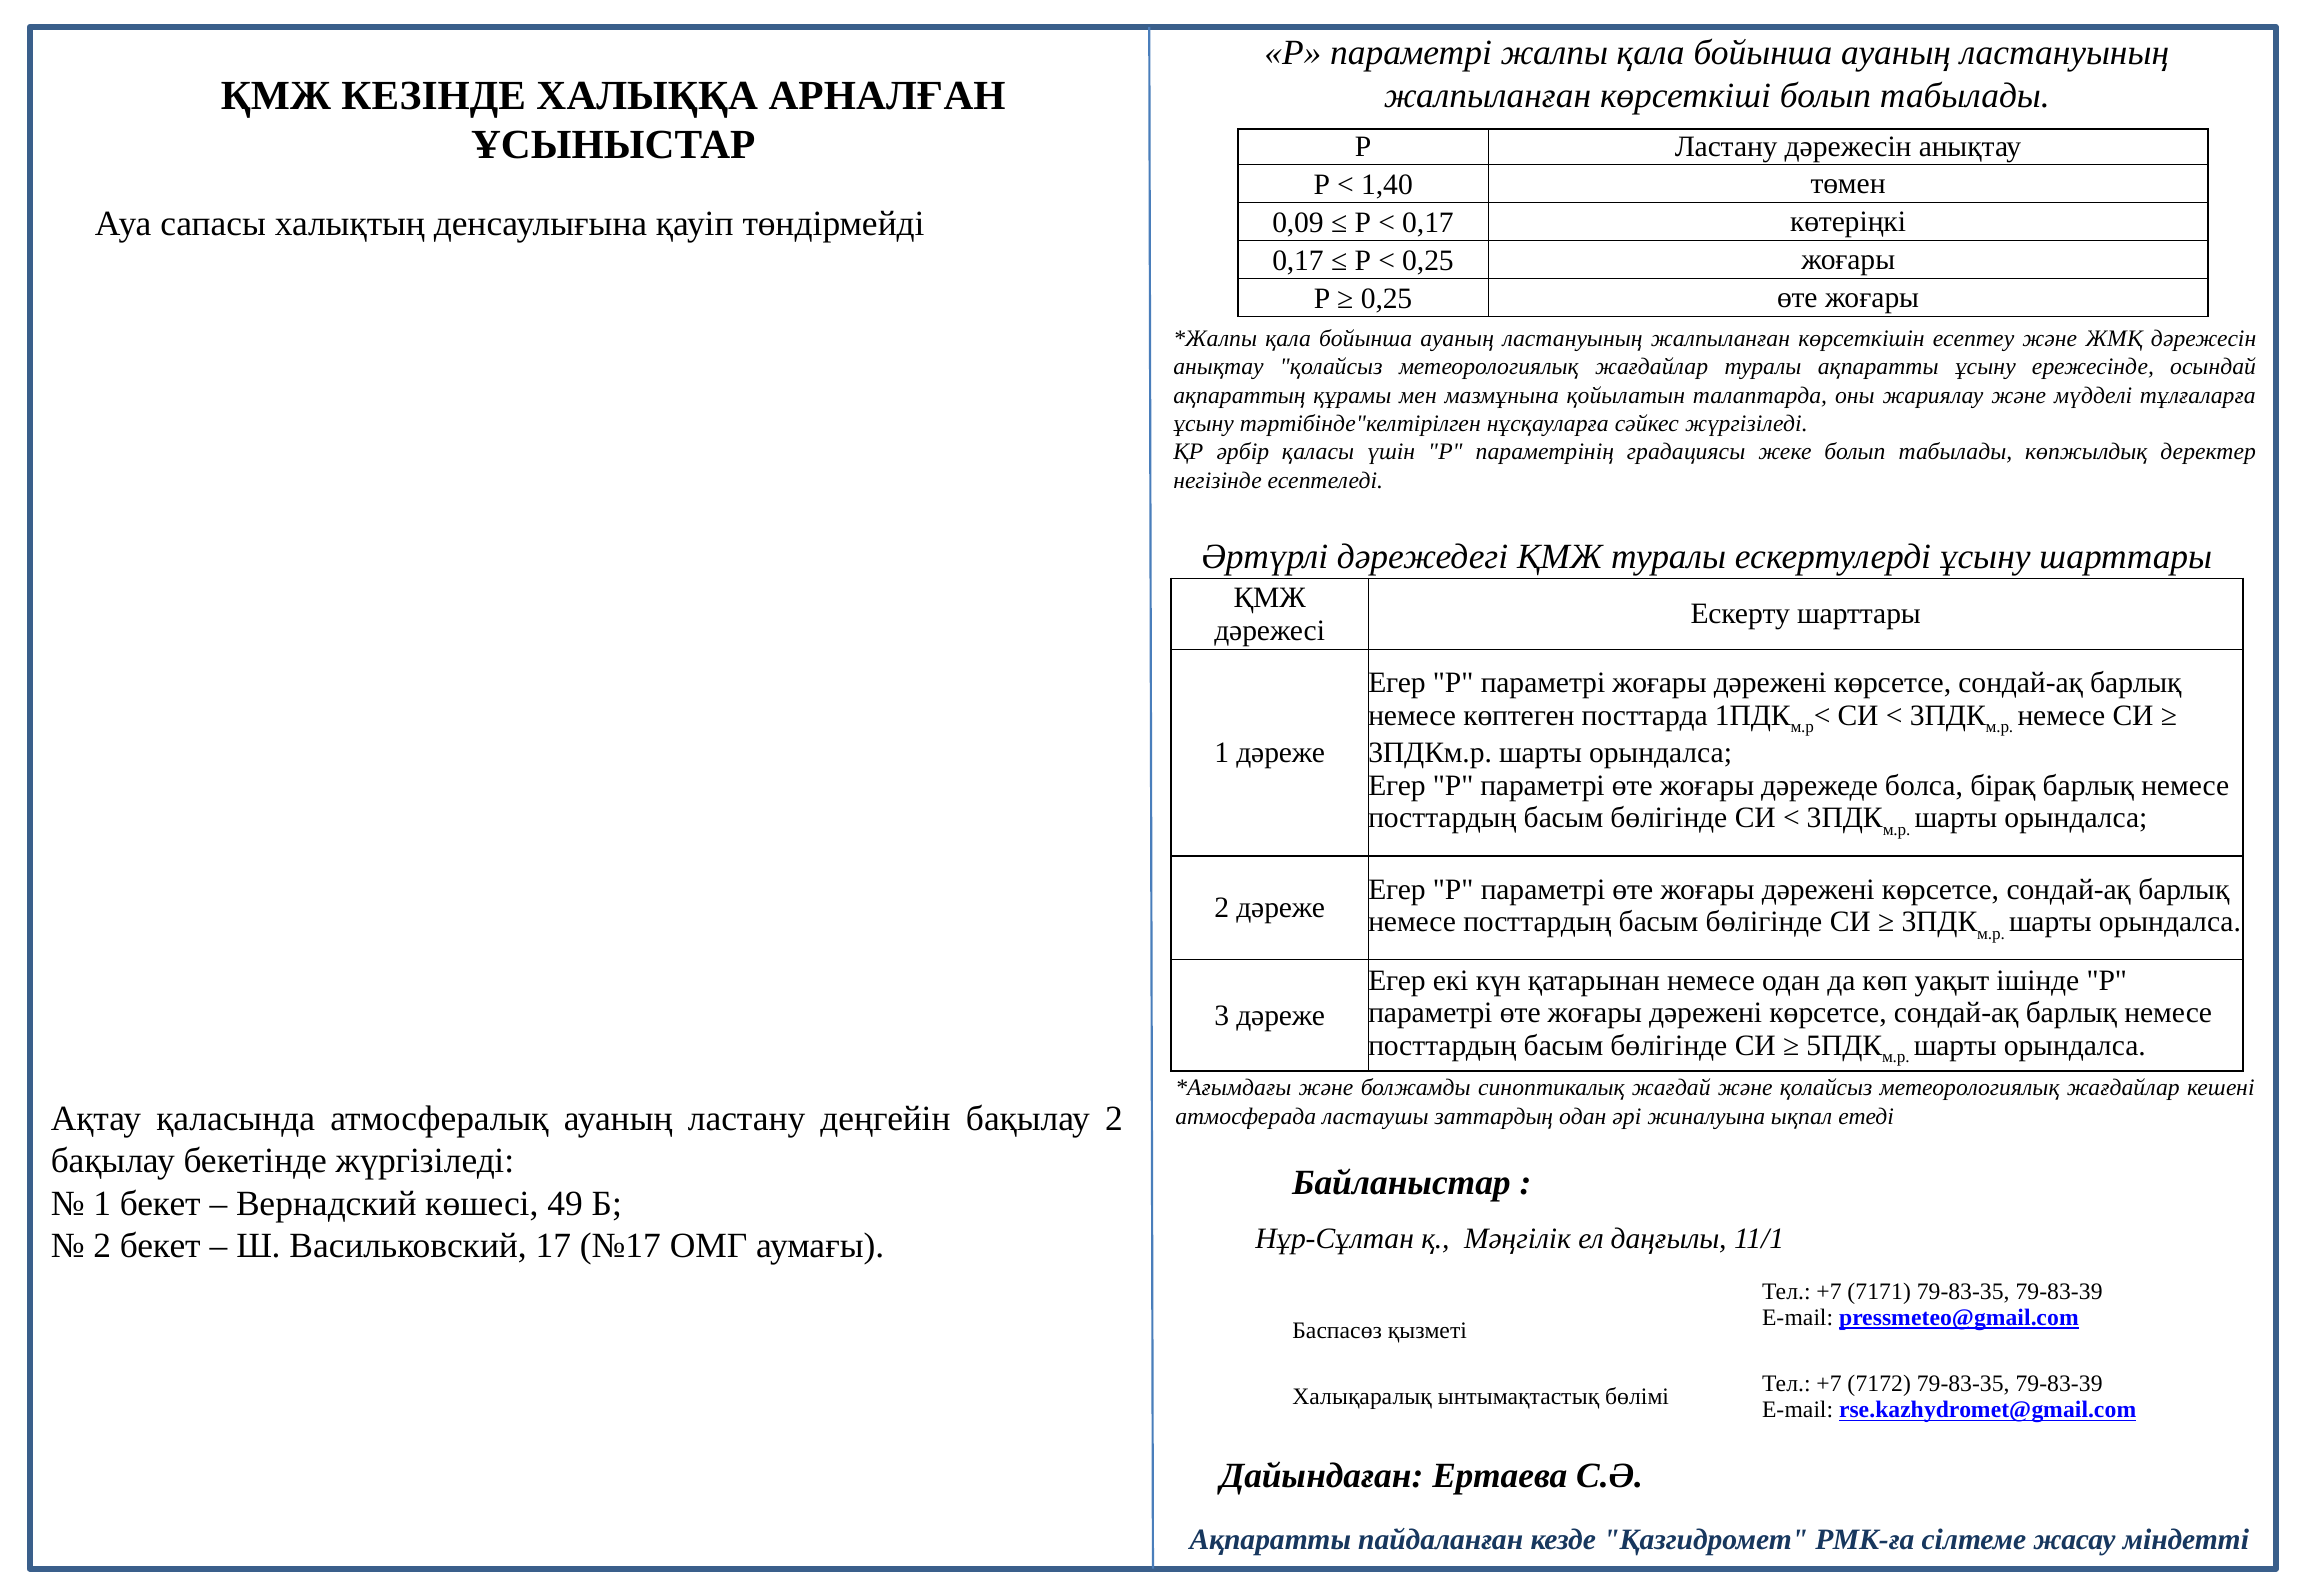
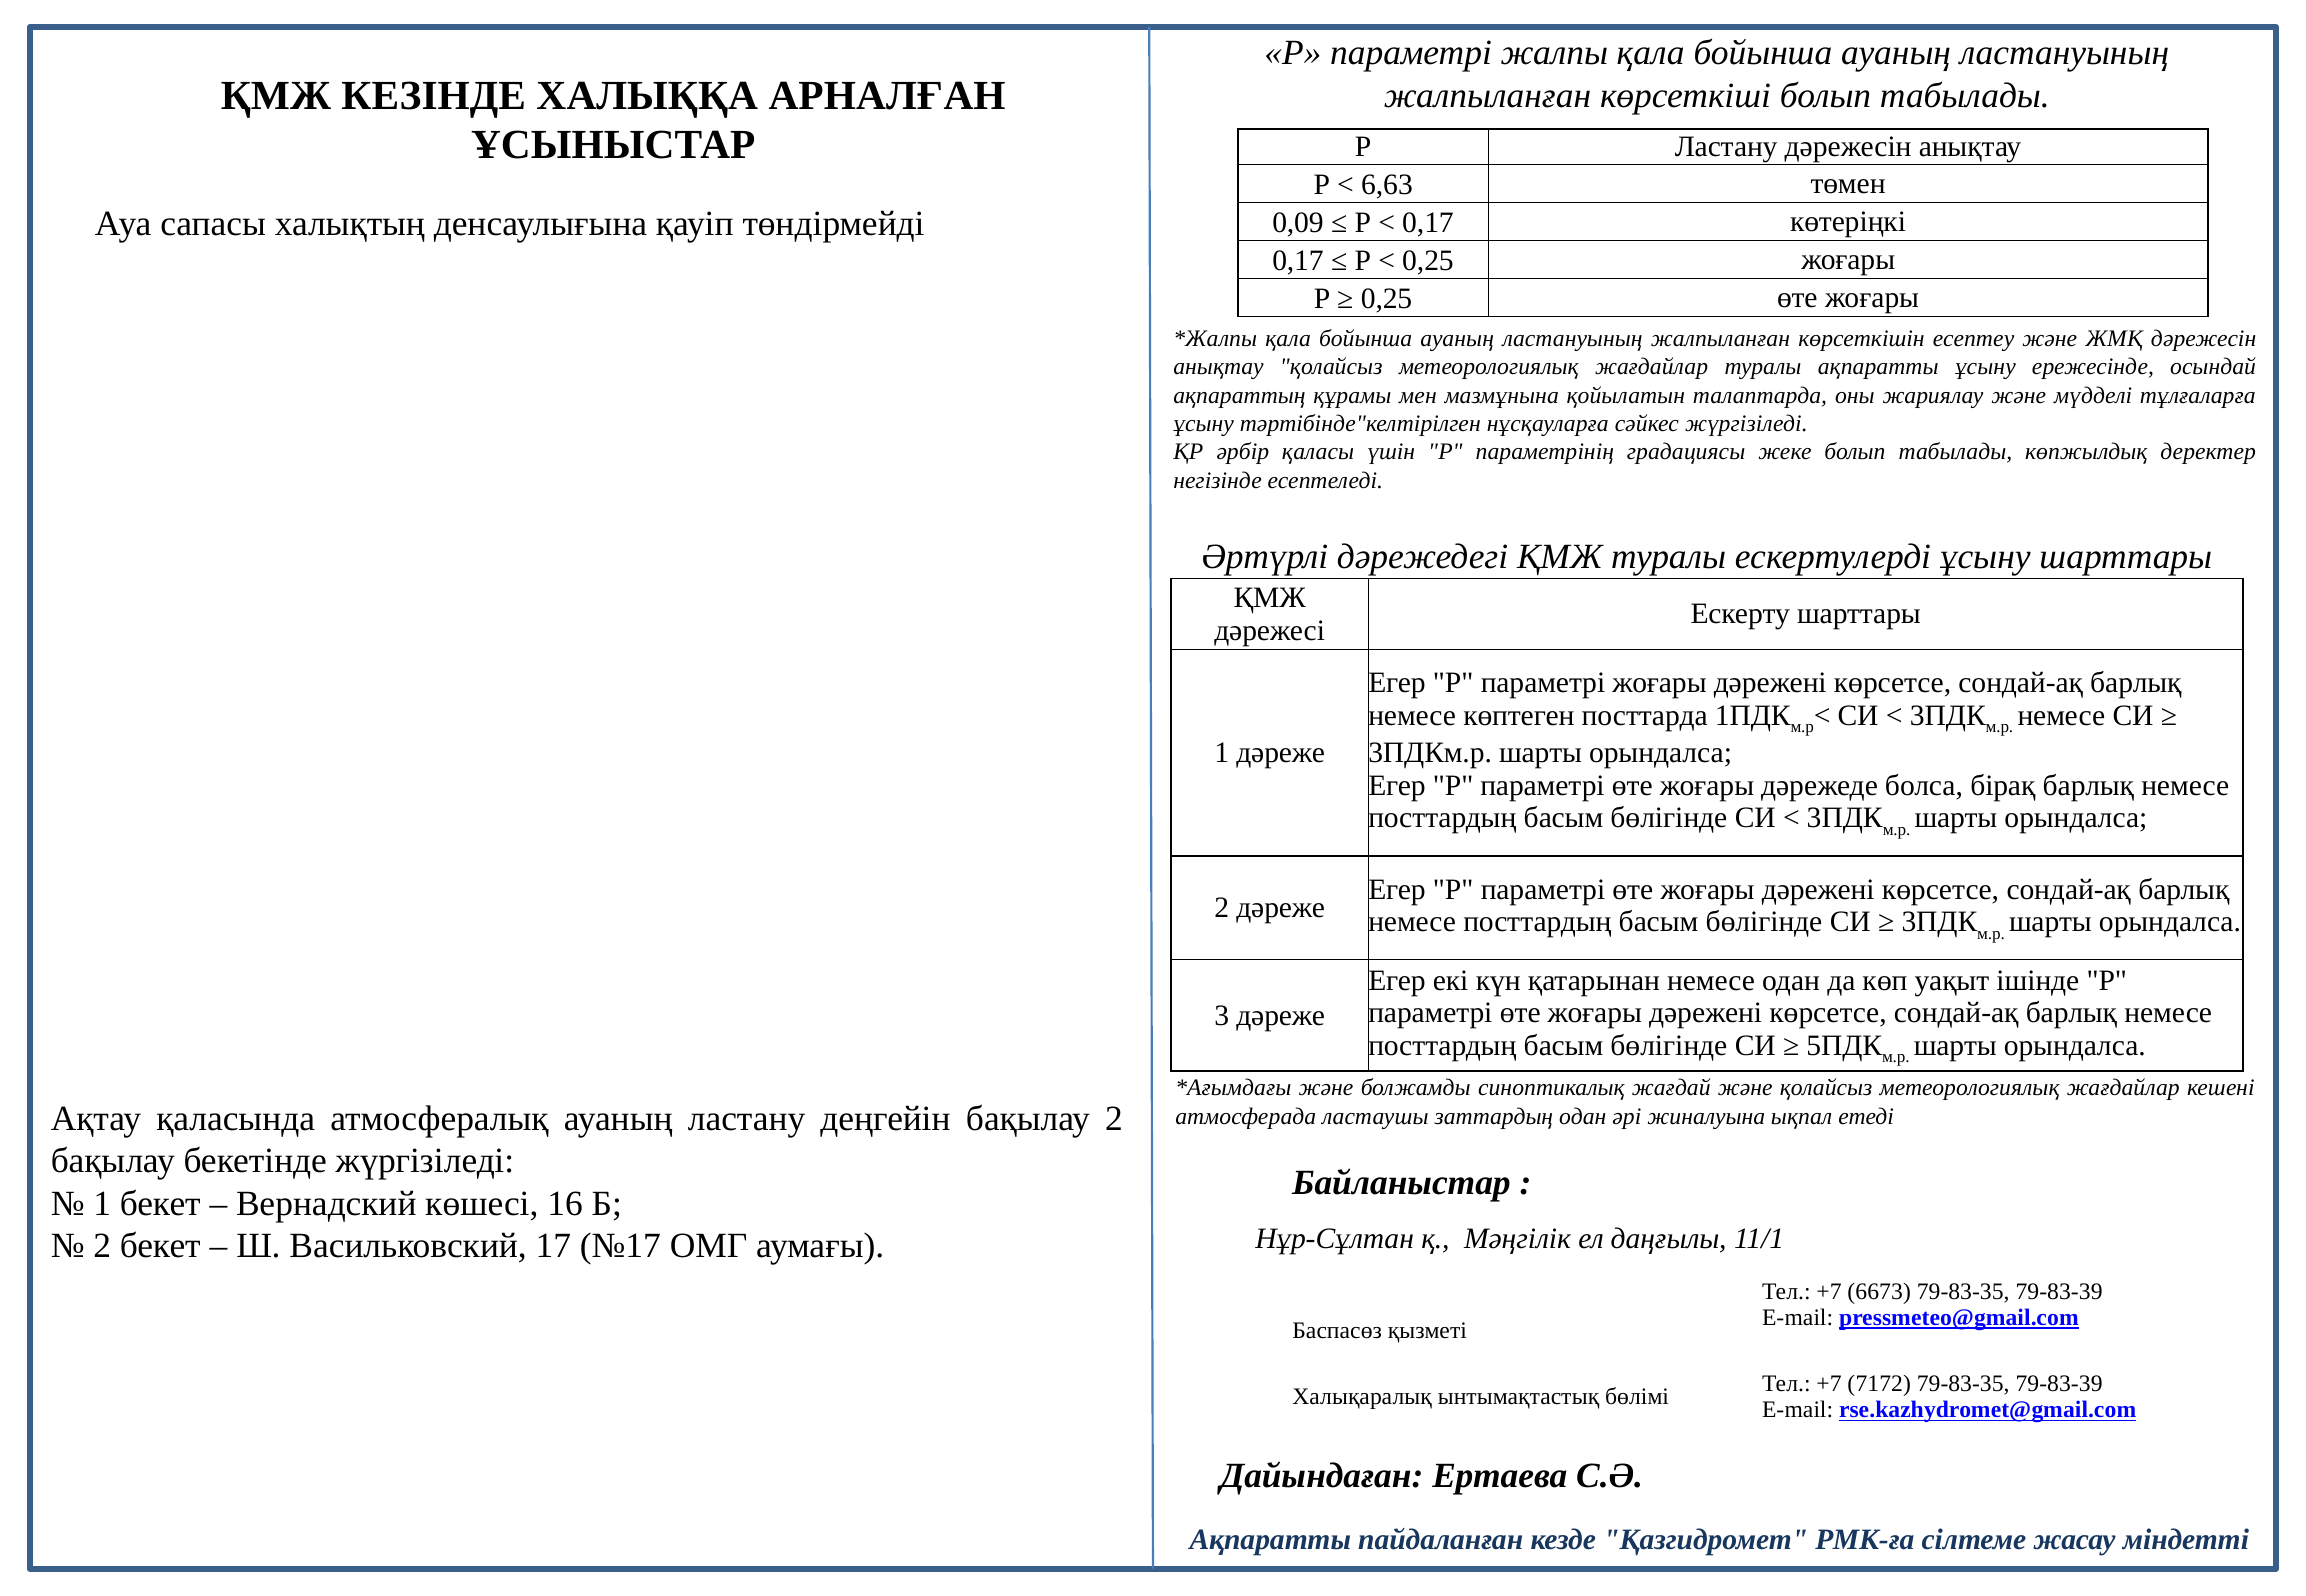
1,40: 1,40 -> 6,63
49: 49 -> 16
7171: 7171 -> 6673
